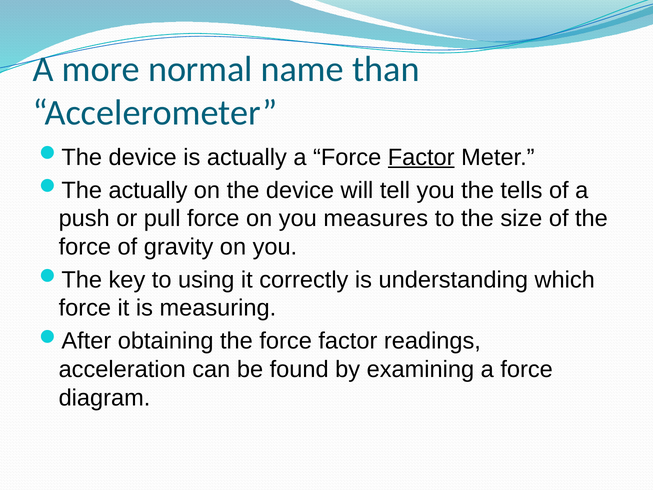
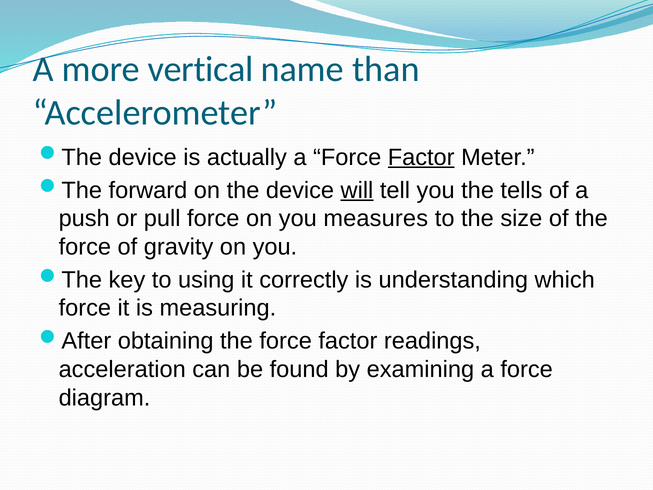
normal: normal -> vertical
actually at (148, 190): actually -> forward
will underline: none -> present
